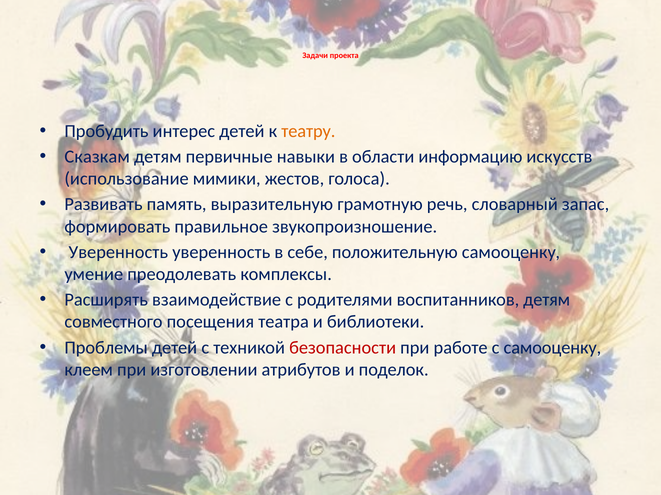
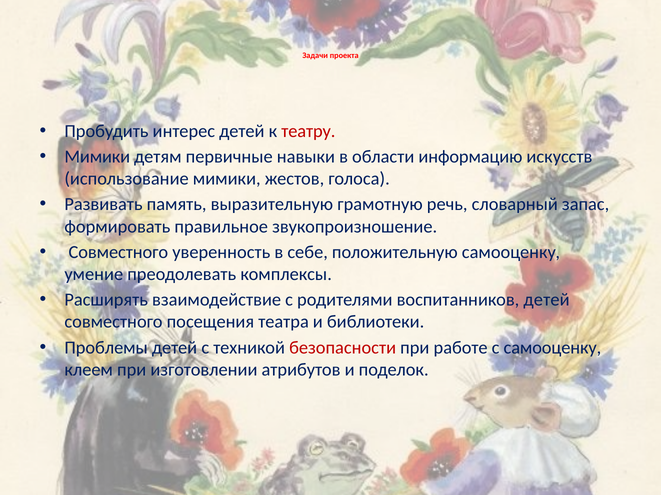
театру colour: orange -> red
Сказкам at (97, 157): Сказкам -> Мимики
Уверенность at (118, 253): Уверенность -> Совместного
воспитанников детям: детям -> детей
